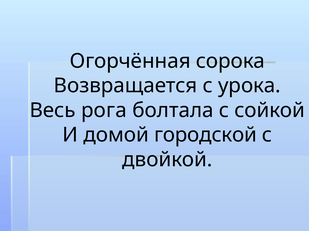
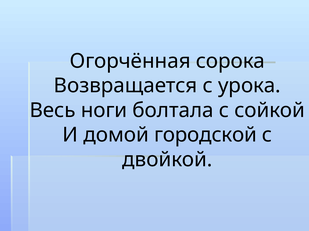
рога: рога -> ноги
